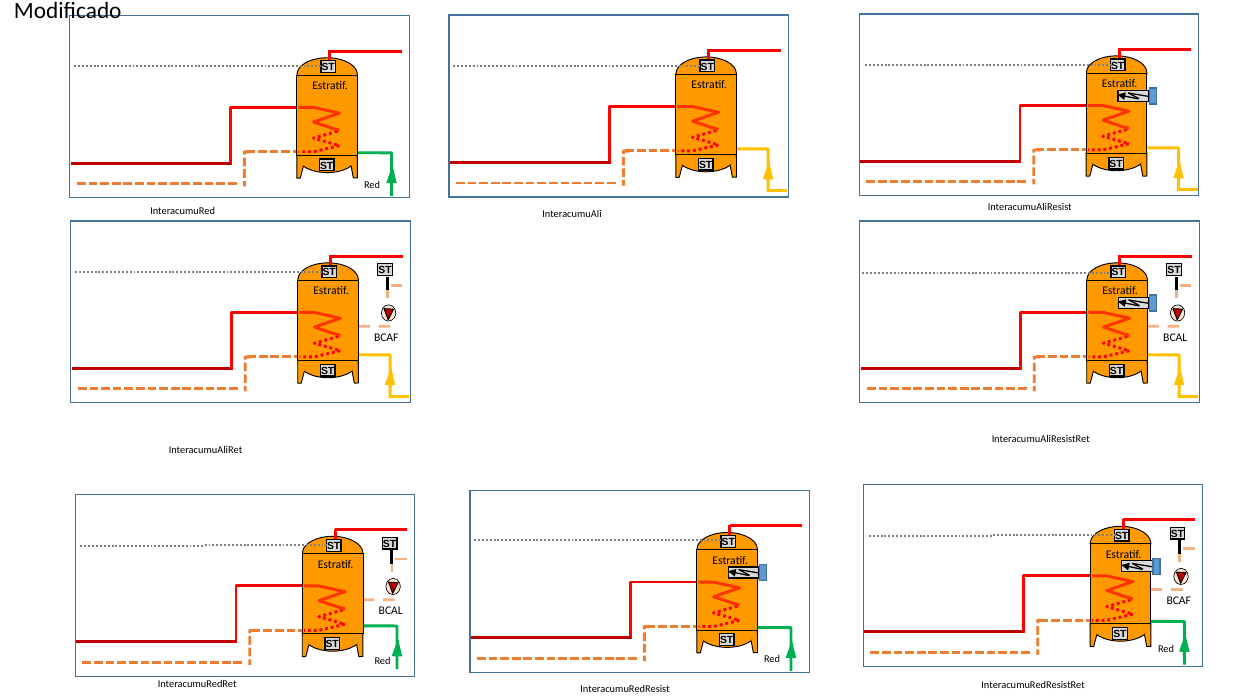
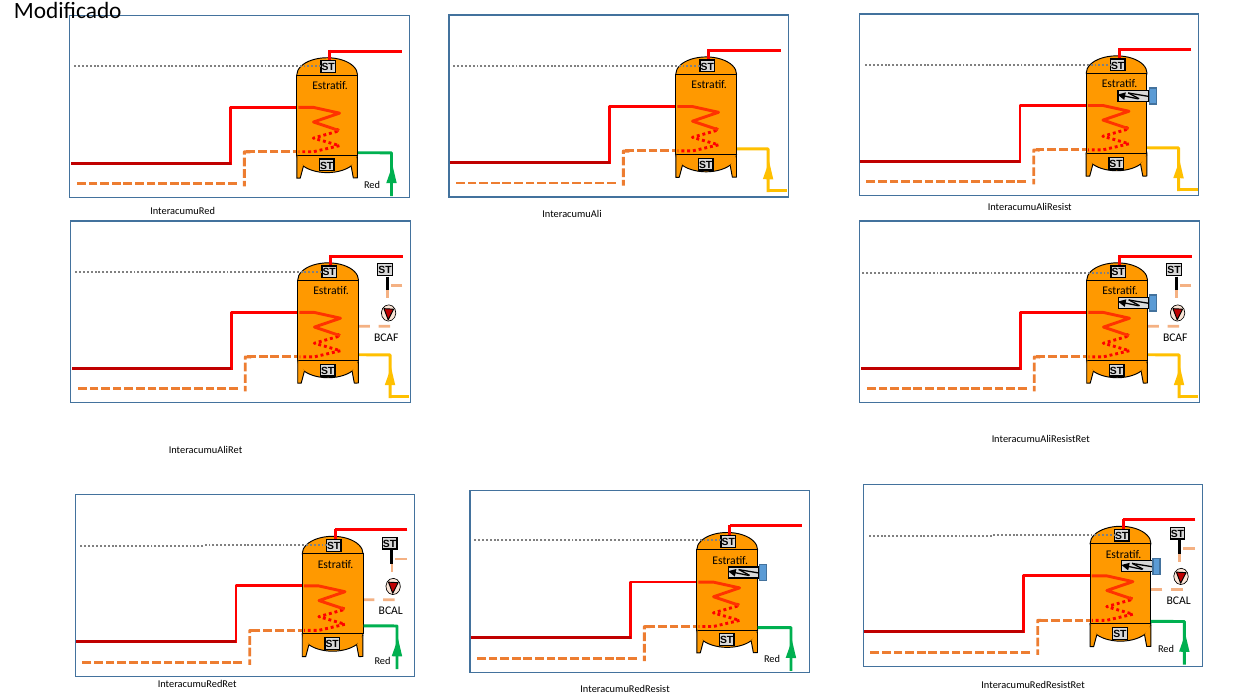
BCAL at (1175, 338): BCAL -> BCAF
BCAF at (1179, 601): BCAF -> BCAL
